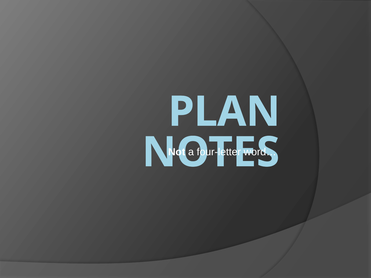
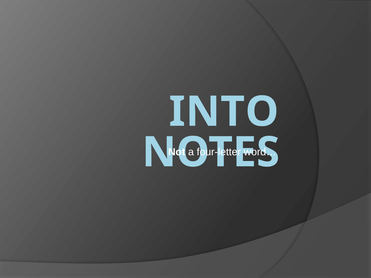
PLAN: PLAN -> INTO
